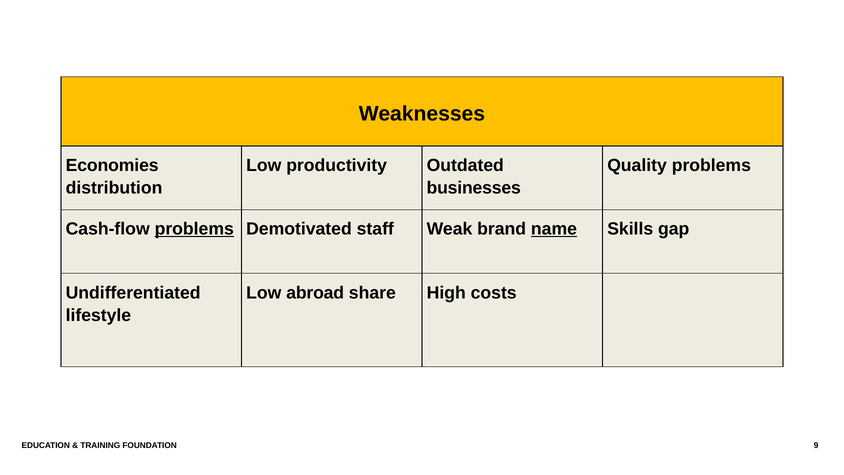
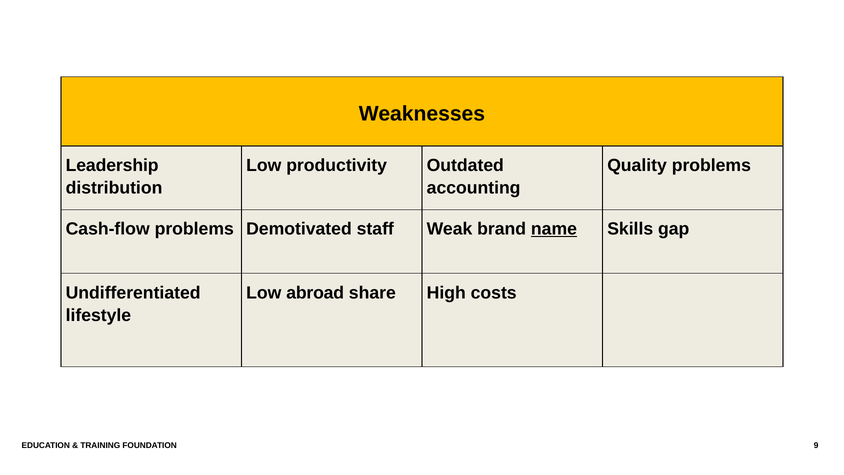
Economies: Economies -> Leadership
businesses: businesses -> accounting
problems at (194, 229) underline: present -> none
